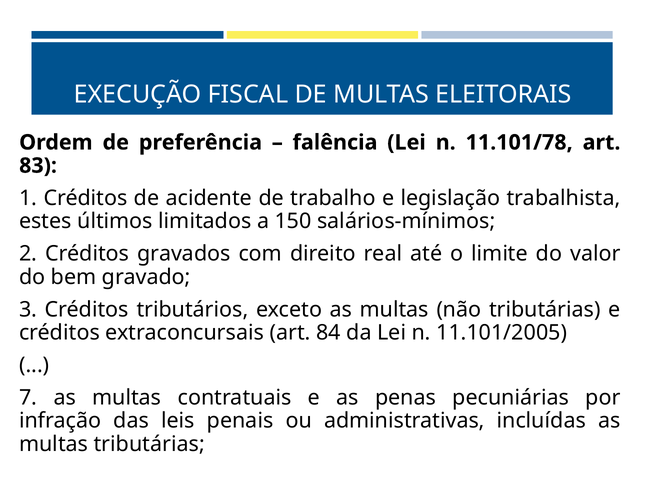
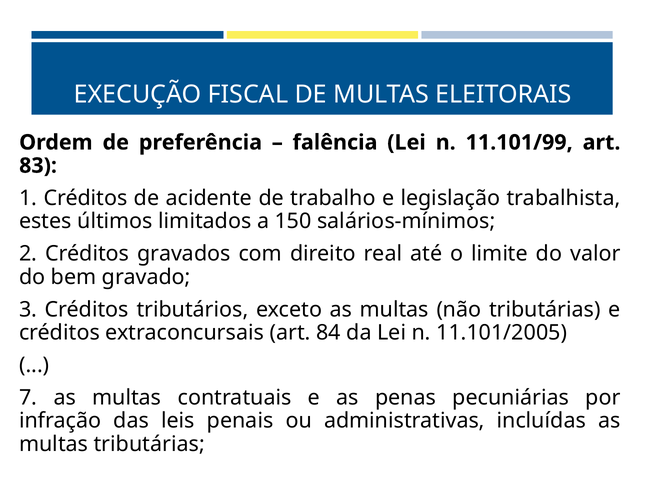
11.101/78: 11.101/78 -> 11.101/99
